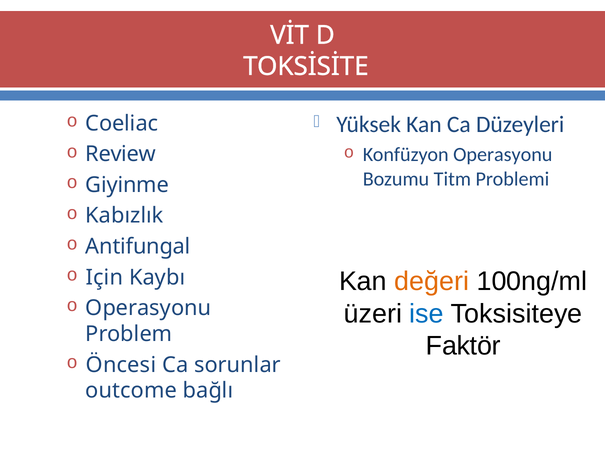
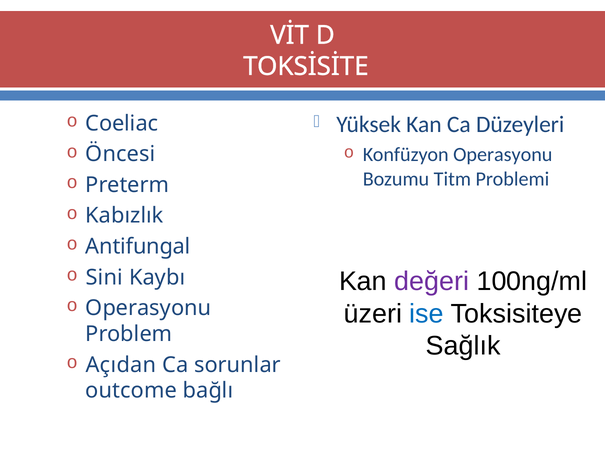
Review: Review -> Öncesi
Giyinme: Giyinme -> Preterm
Için: Için -> Sini
değeri colour: orange -> purple
Faktör: Faktör -> Sağlık
Öncesi: Öncesi -> Açıdan
